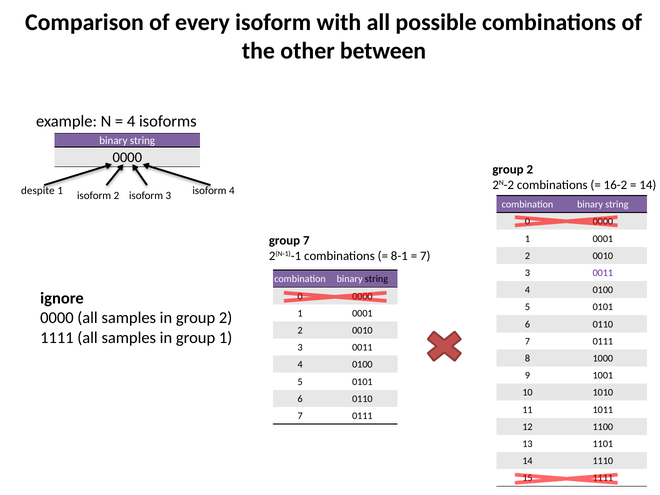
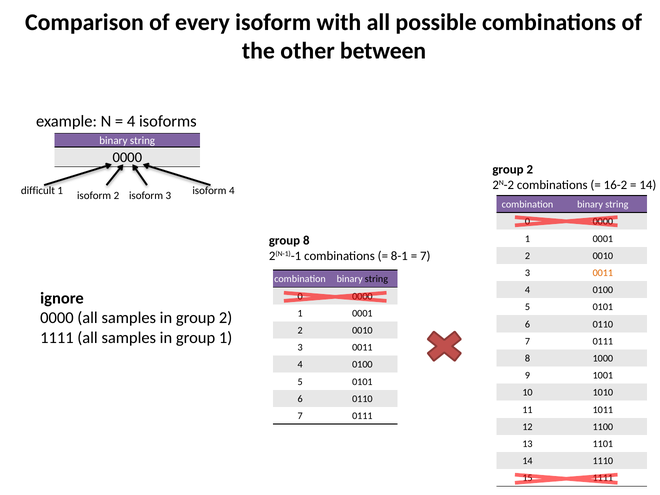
despite: despite -> difficult
group 7: 7 -> 8
0011 at (603, 273) colour: purple -> orange
